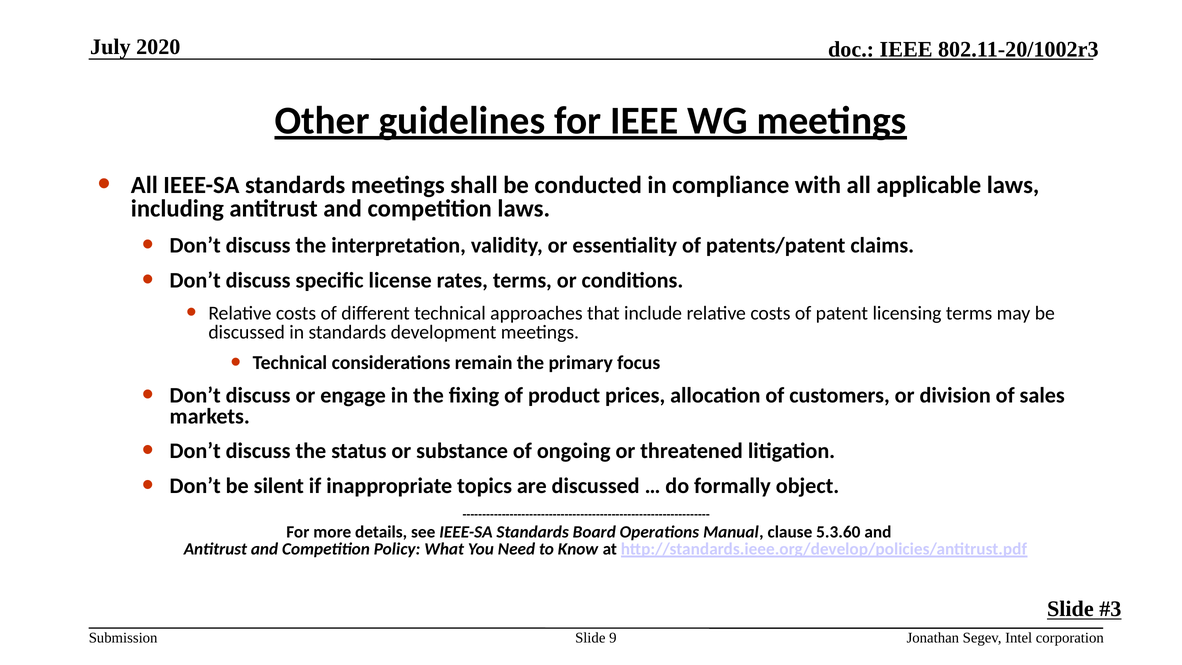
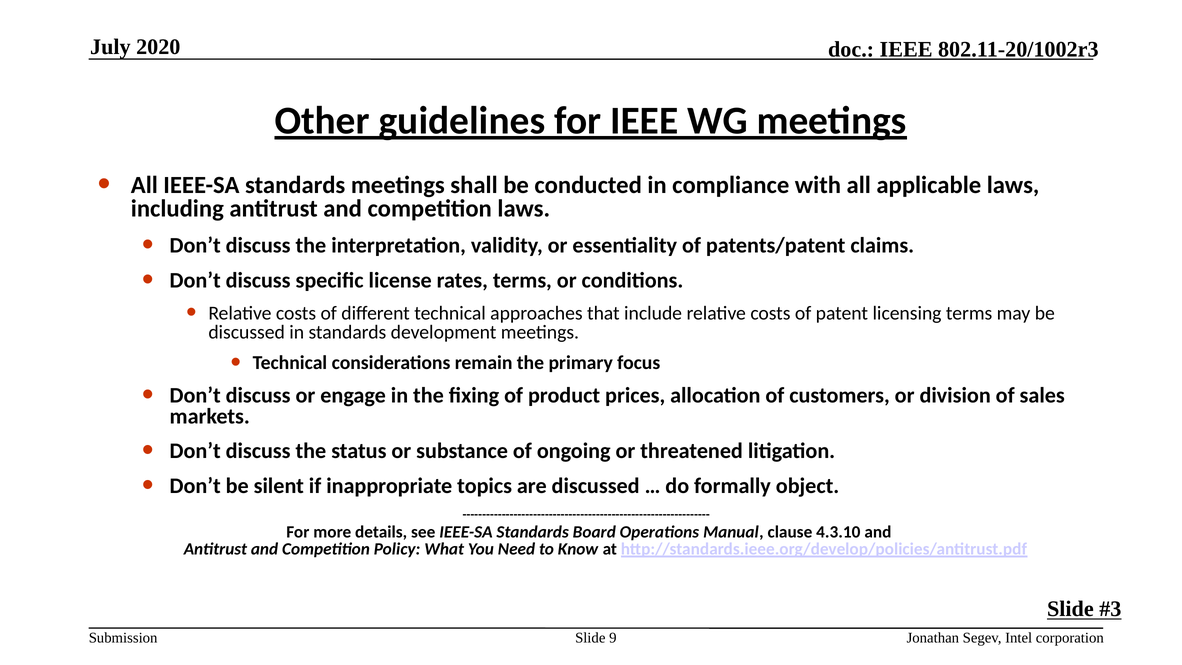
5.3.60: 5.3.60 -> 4.3.10
